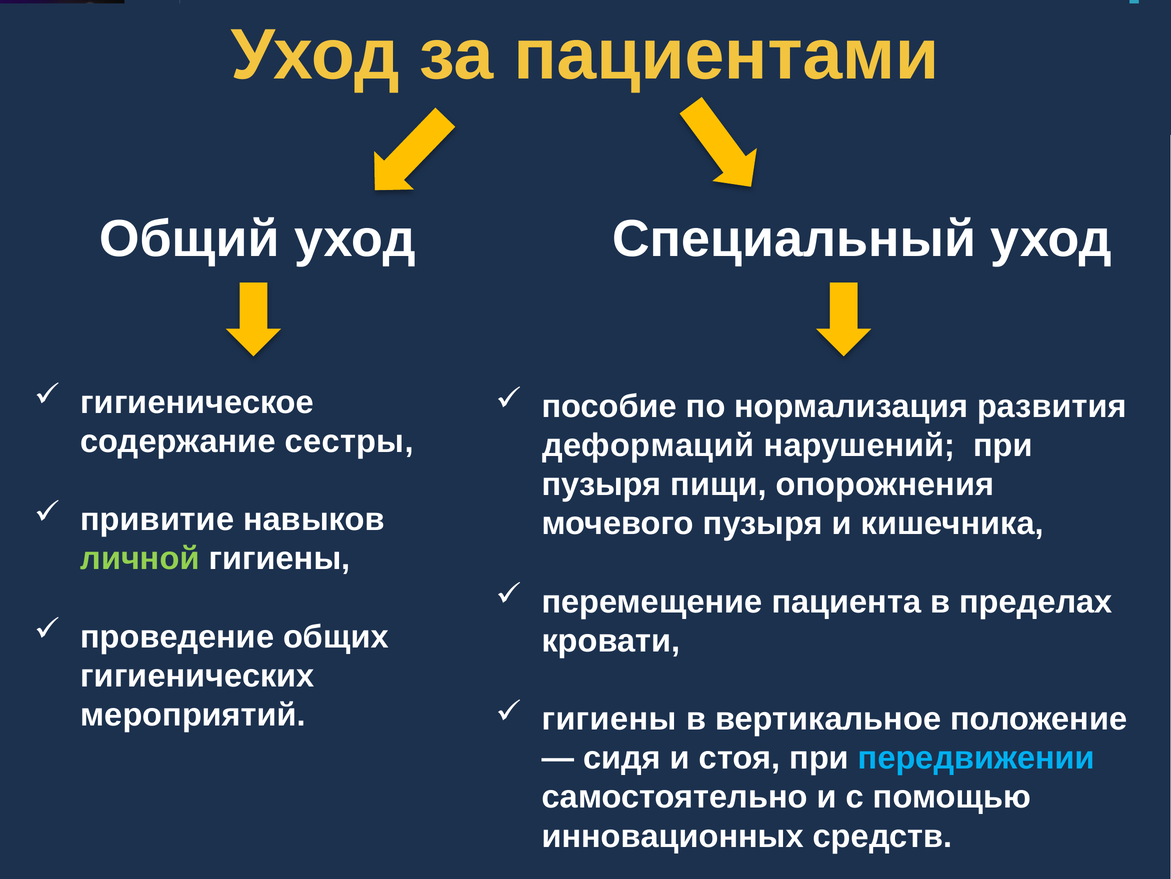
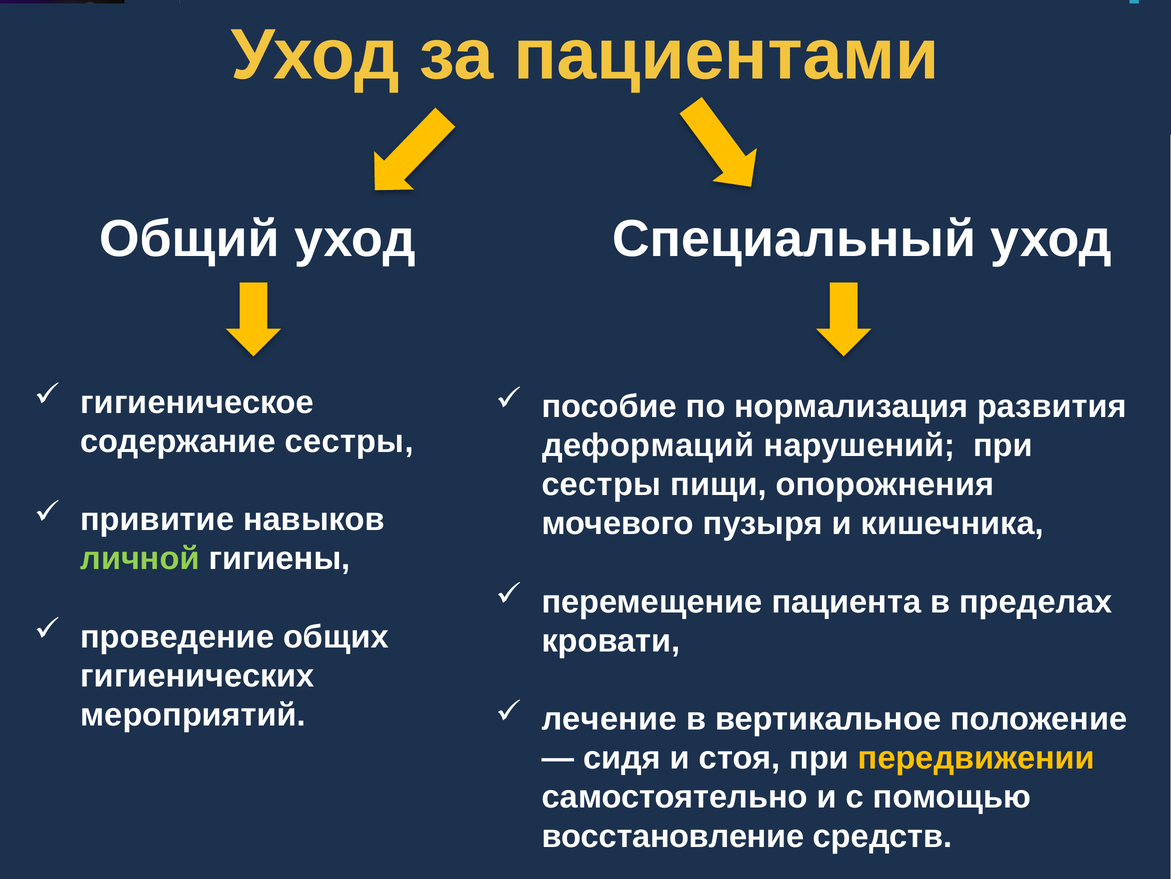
пузыря at (602, 484): пузыря -> сестры
гигиены at (609, 718): гигиены -> лечение
передвижении colour: light blue -> yellow
инновационных: инновационных -> восстановление
